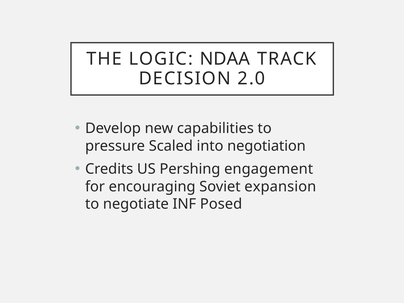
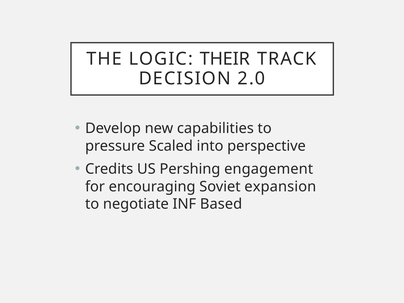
NDAA: NDAA -> THEIR
negotiation: negotiation -> perspective
Posed: Posed -> Based
